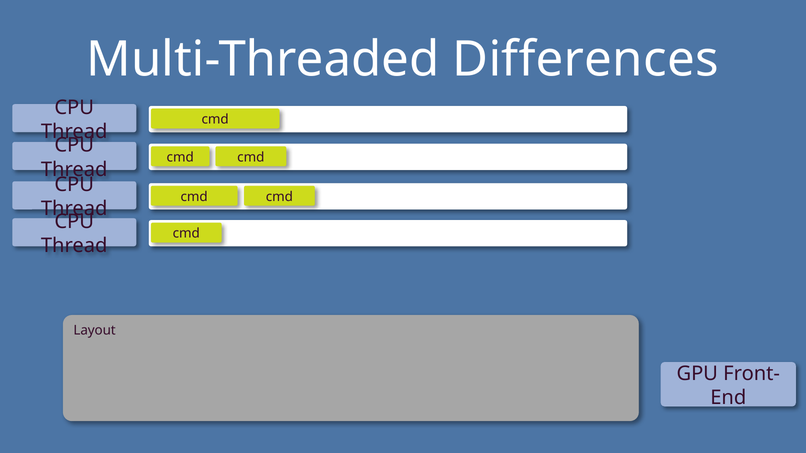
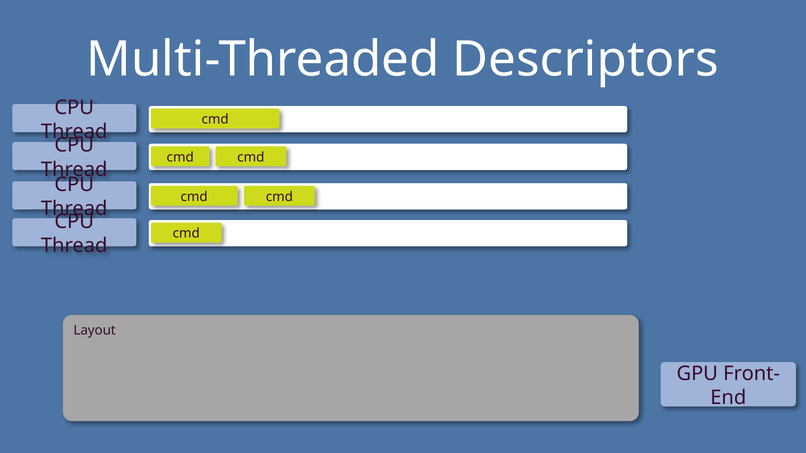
Differences: Differences -> Descriptors
